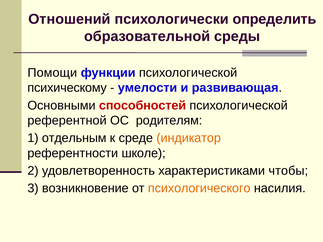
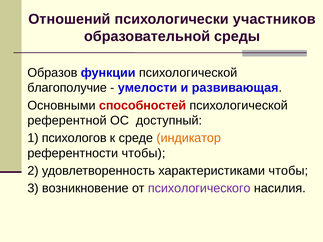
определить: определить -> участников
Помощи: Помощи -> Образов
психическому: психическому -> благополучие
родителям: родителям -> доступный
отдельным: отдельным -> психологов
референтности школе: школе -> чтобы
психологического colour: orange -> purple
